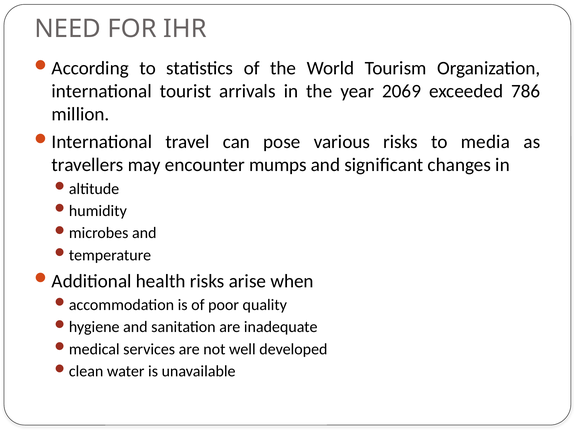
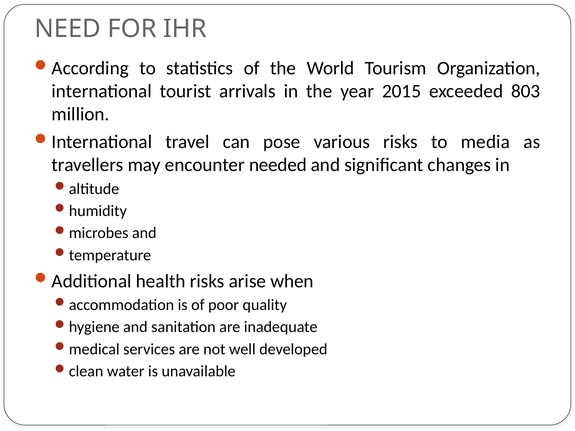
2069: 2069 -> 2015
786: 786 -> 803
mumps: mumps -> needed
